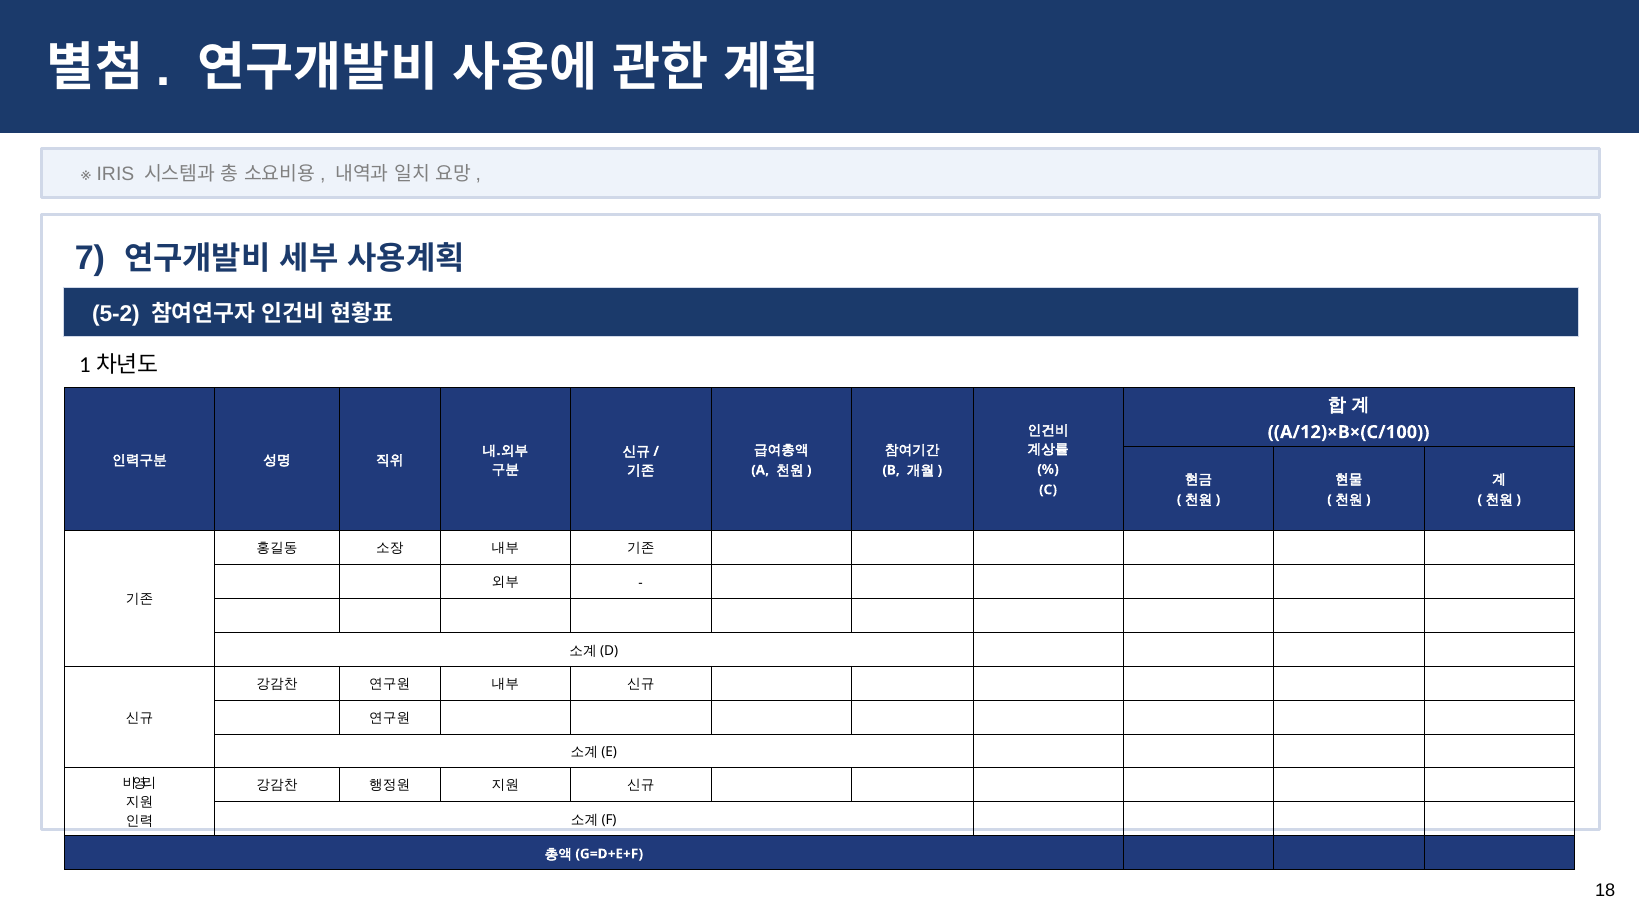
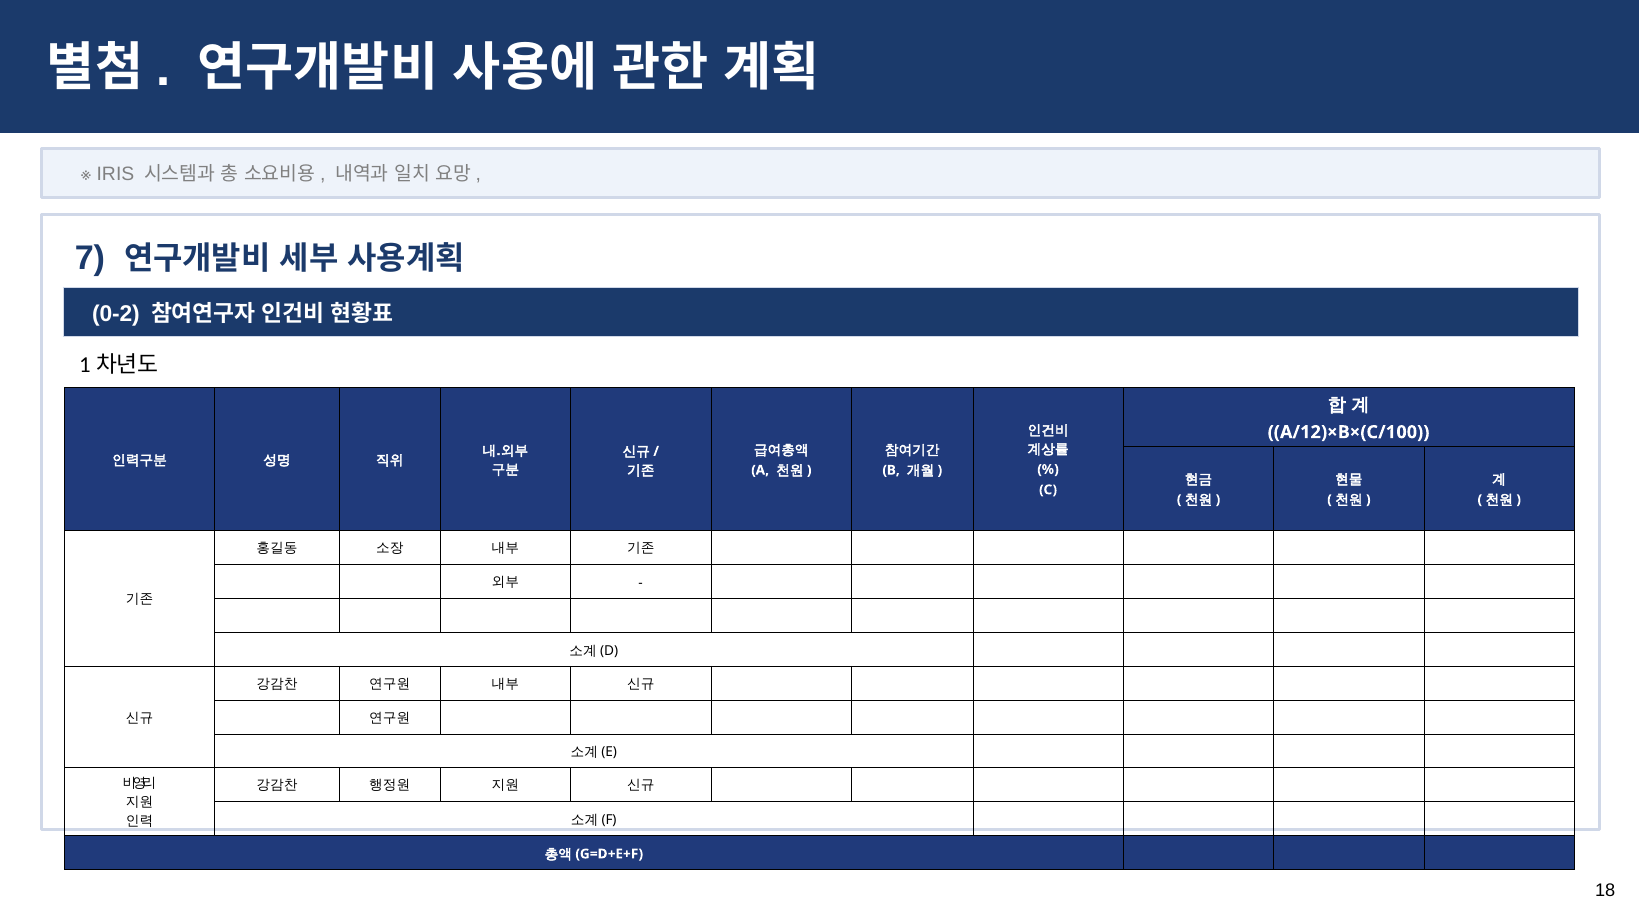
5-2: 5-2 -> 0-2
